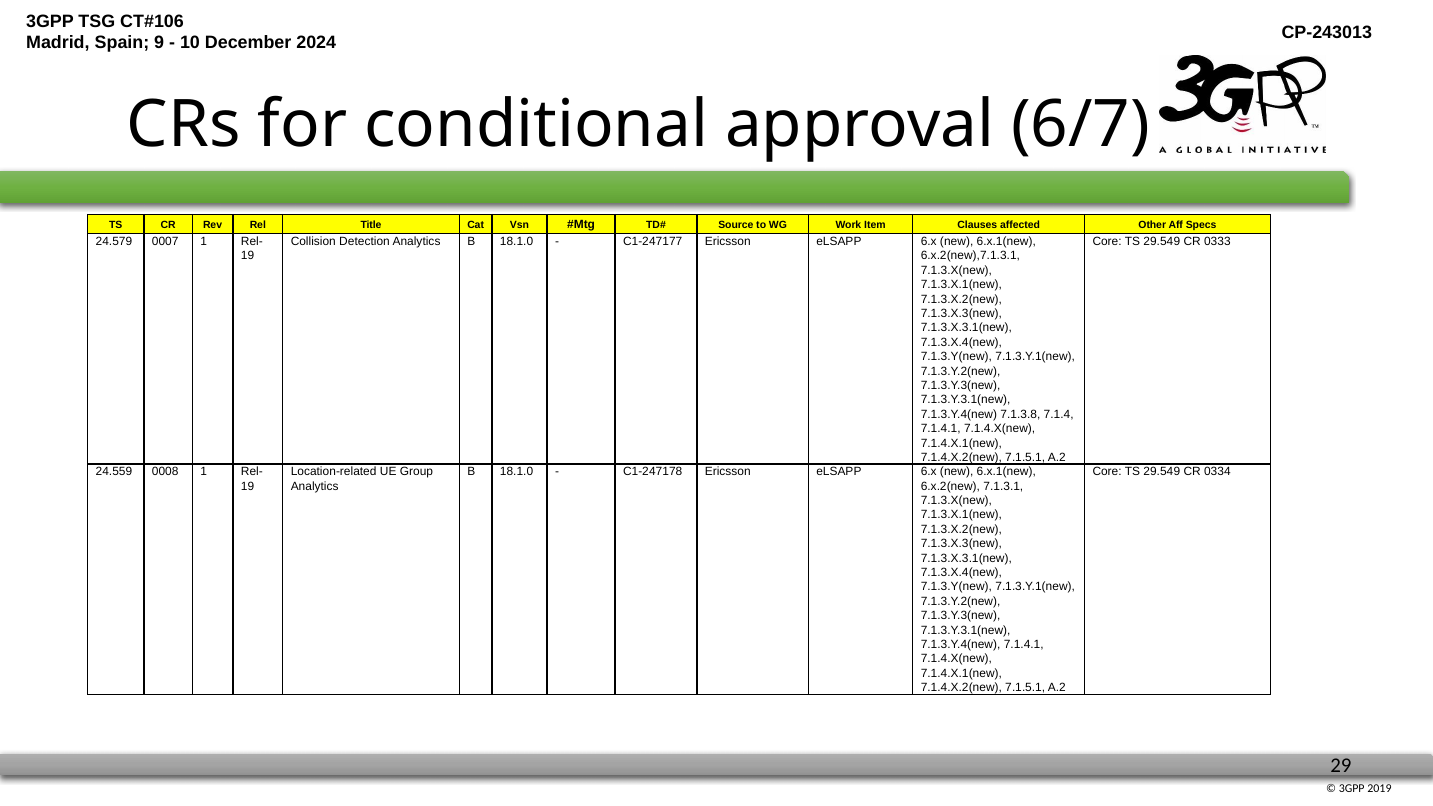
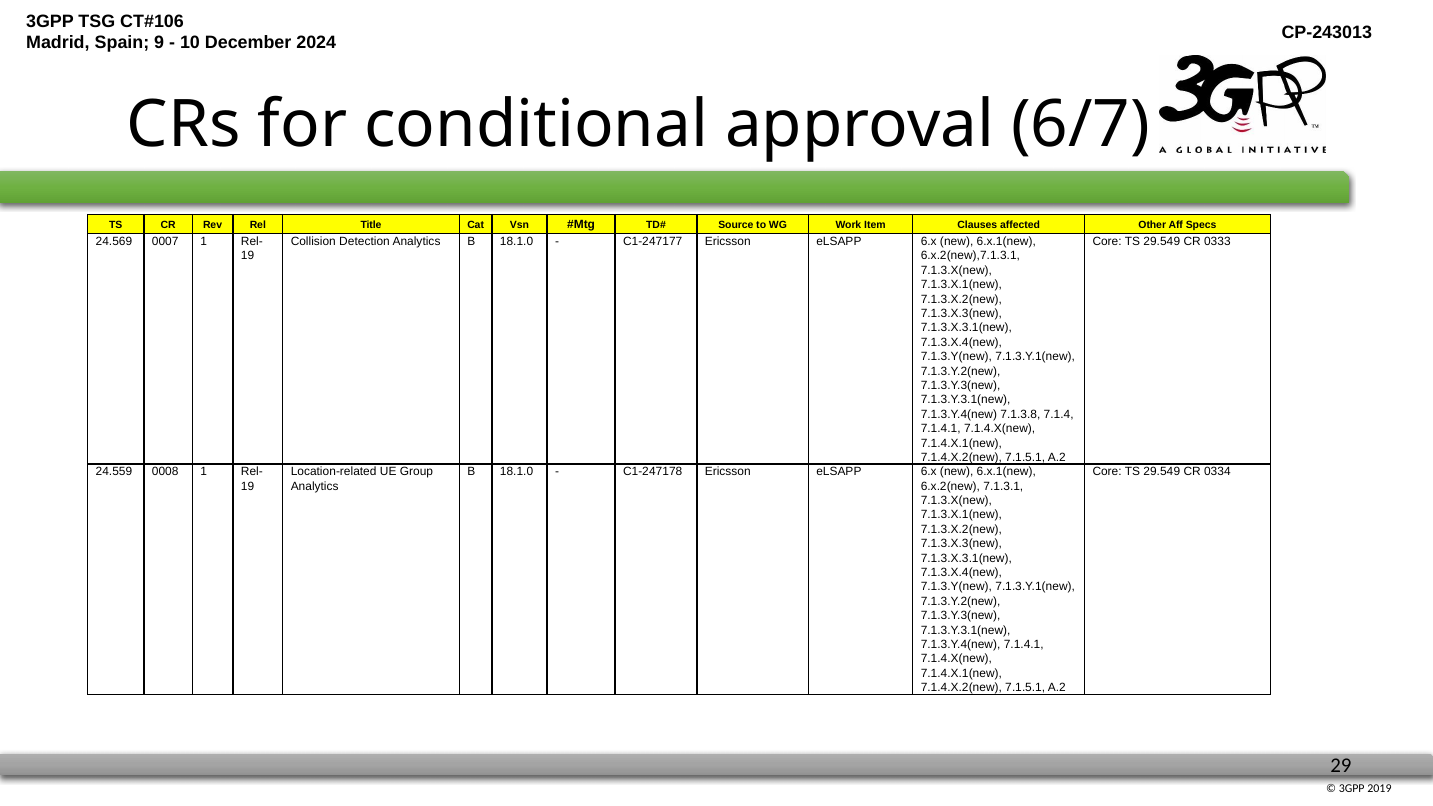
24.579: 24.579 -> 24.569
